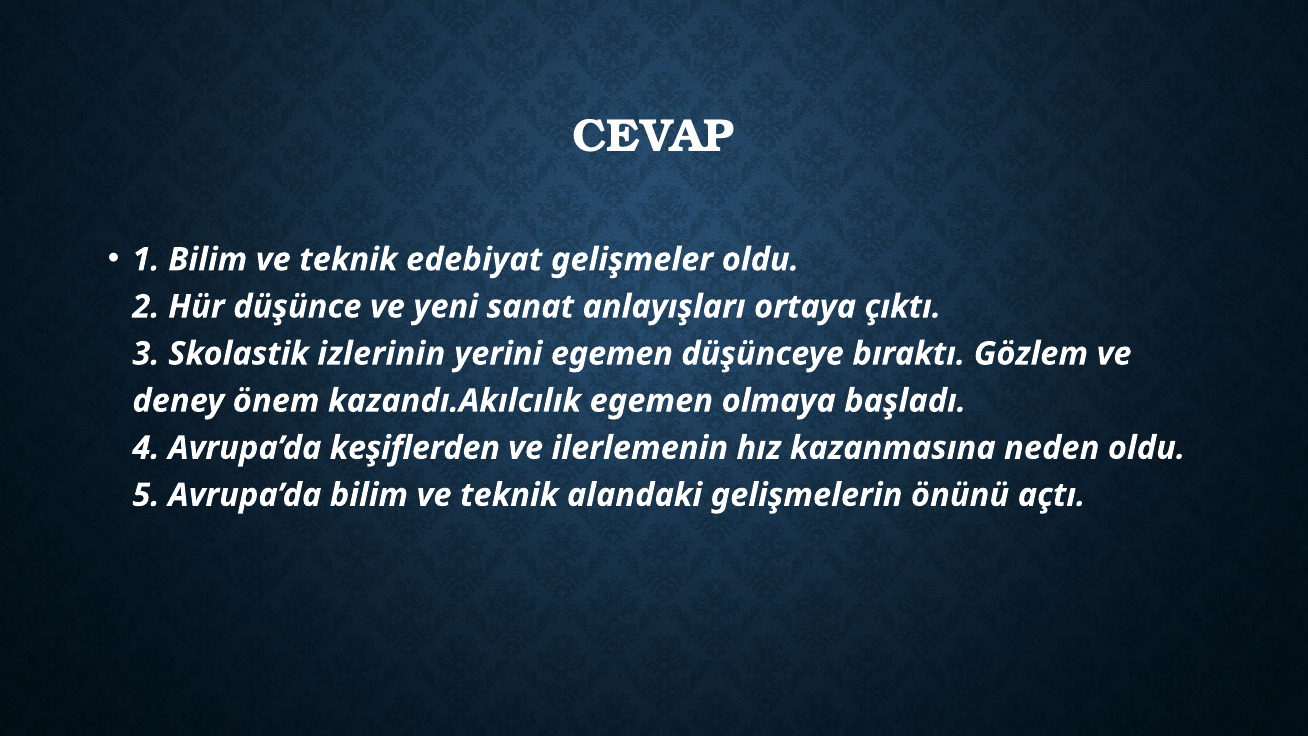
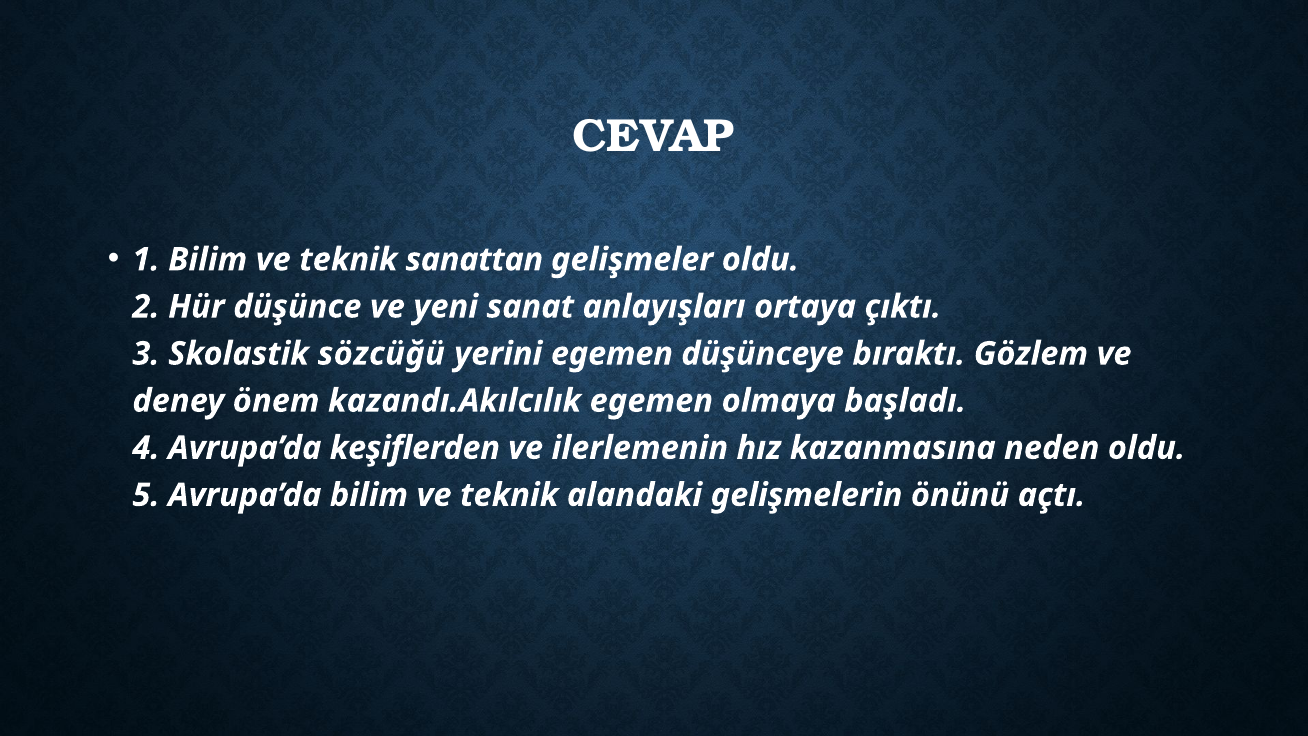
edebiyat: edebiyat -> sanattan
izlerinin: izlerinin -> sözcüğü
